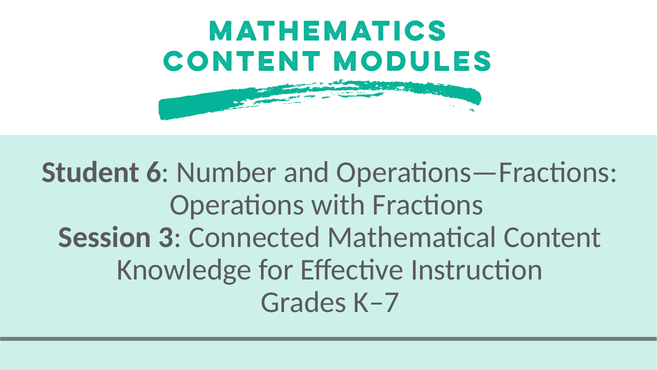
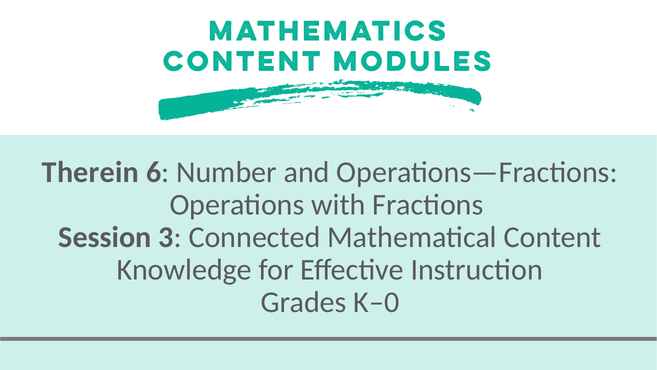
Student: Student -> Therein
K–7: K–7 -> K–0
